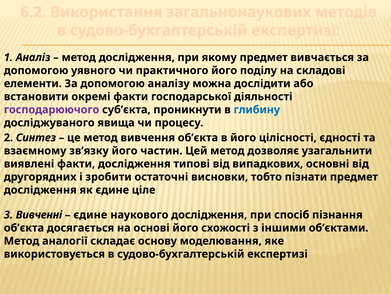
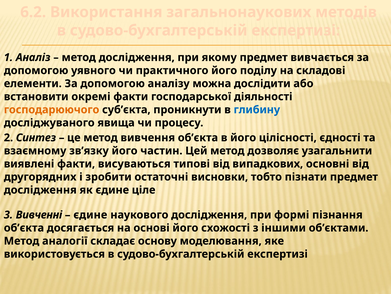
господарюючого colour: purple -> orange
факти дослідження: дослідження -> висуваються
спосіб: спосіб -> формі
